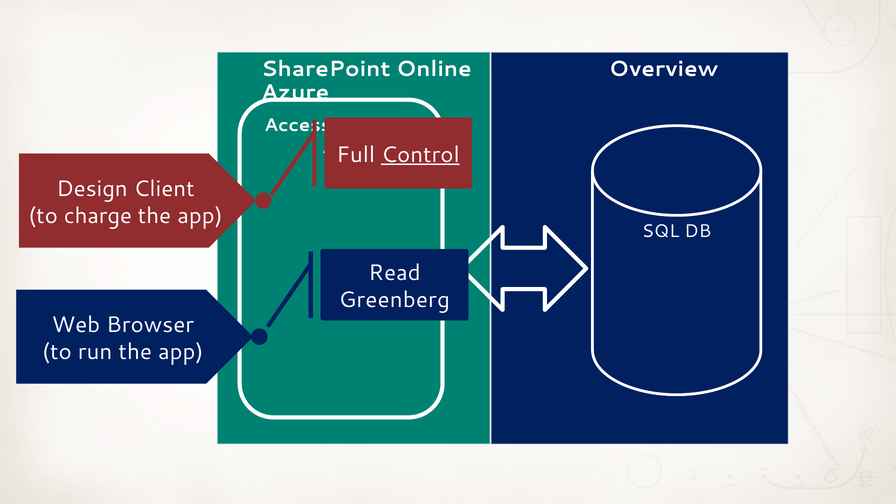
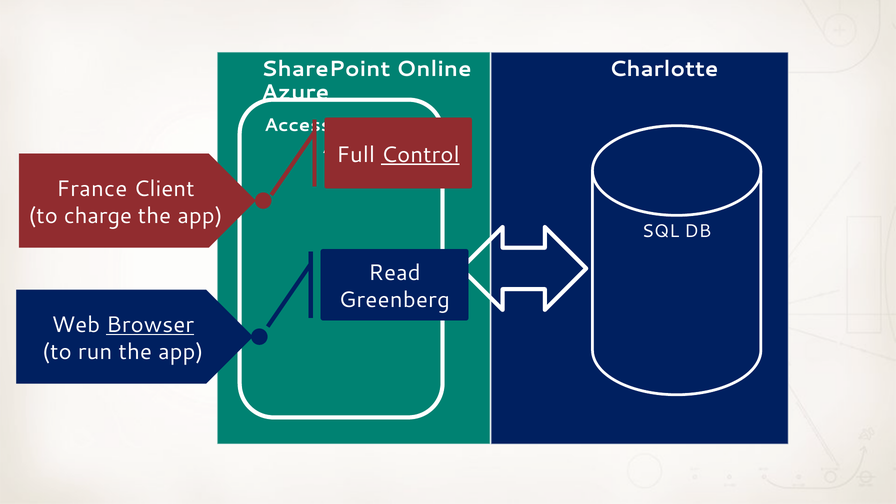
Overview: Overview -> Charlotte
Design: Design -> France
Browser underline: none -> present
